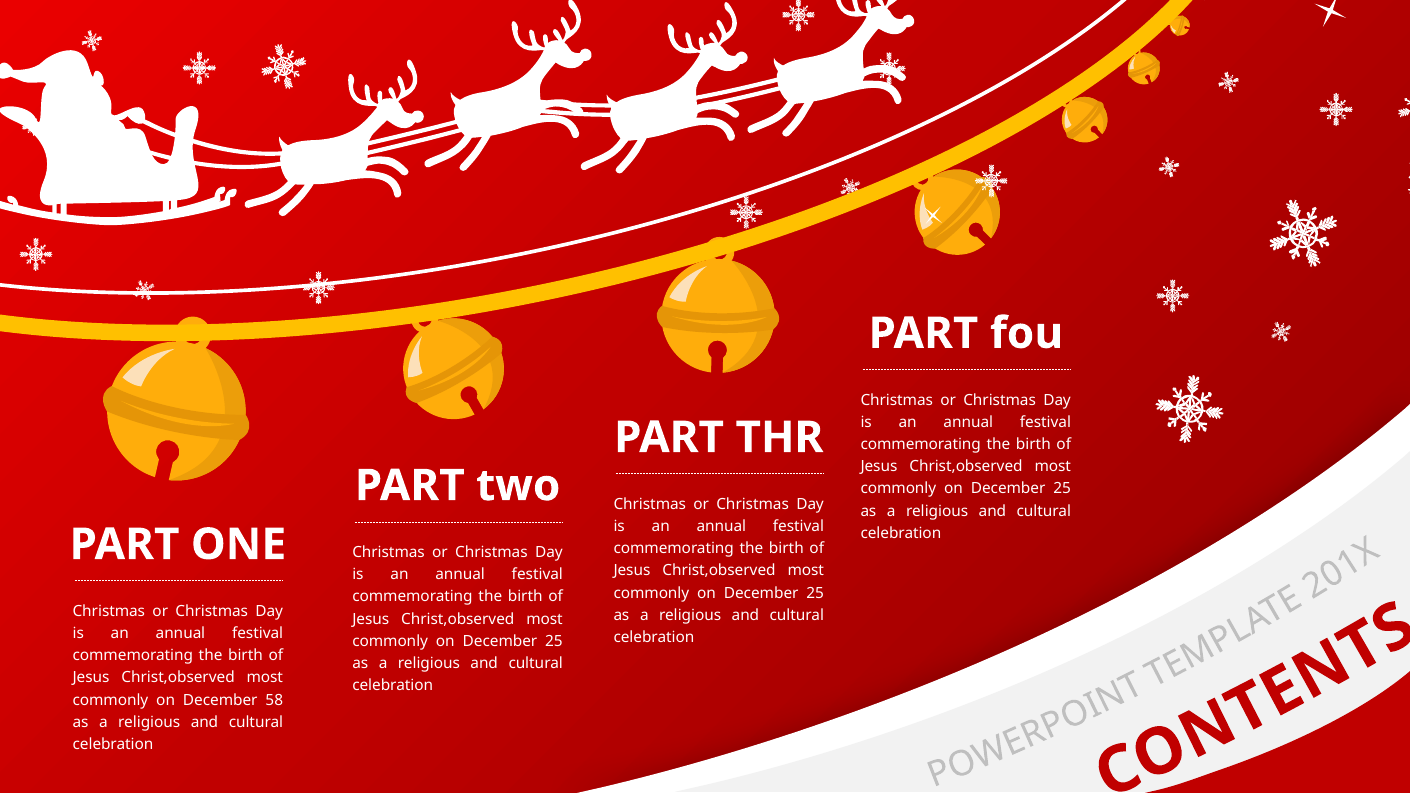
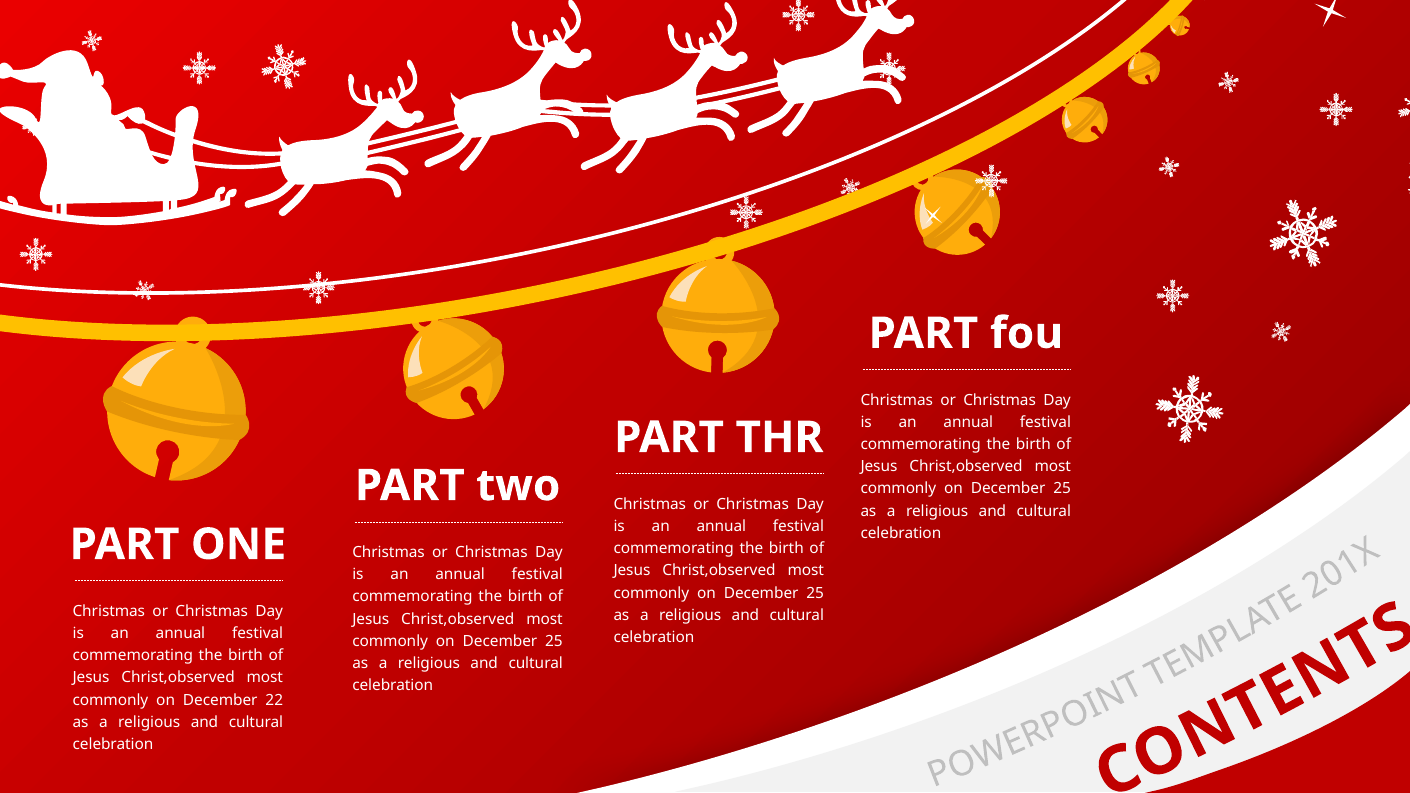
58: 58 -> 22
